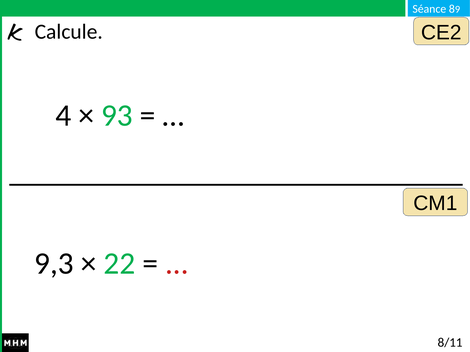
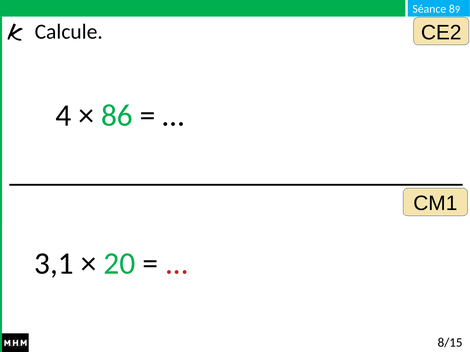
93: 93 -> 86
9,3: 9,3 -> 3,1
22: 22 -> 20
8/11: 8/11 -> 8/15
